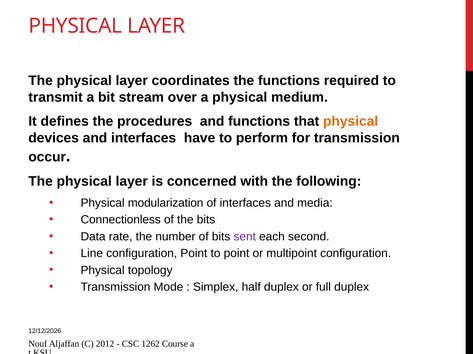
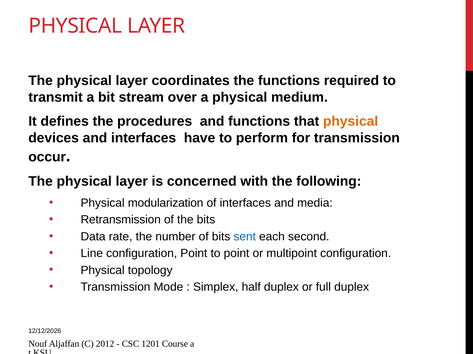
Connectionless: Connectionless -> Retransmission
sent colour: purple -> blue
1262: 1262 -> 1201
